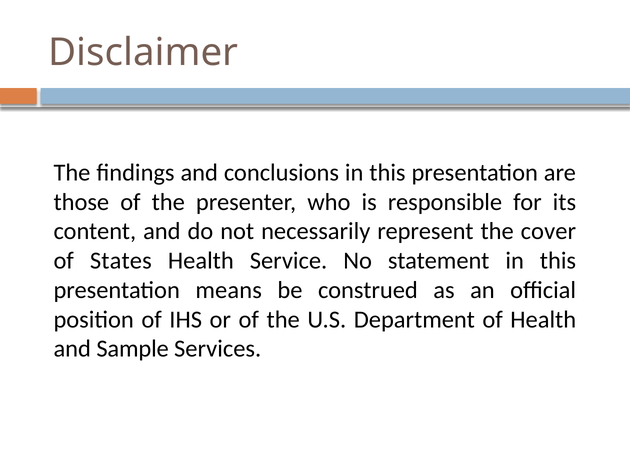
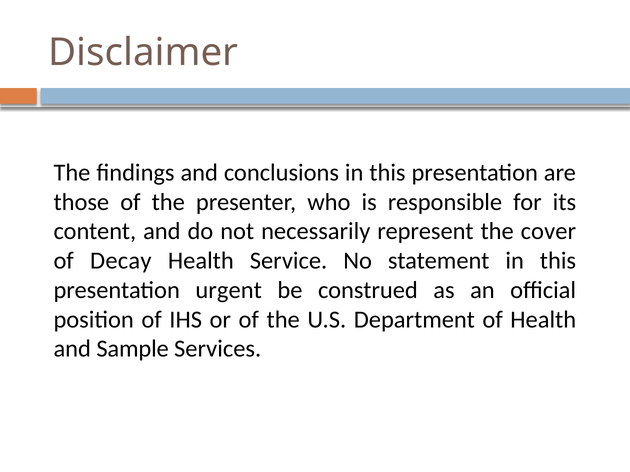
States: States -> Decay
means: means -> urgent
